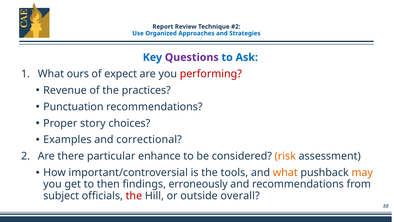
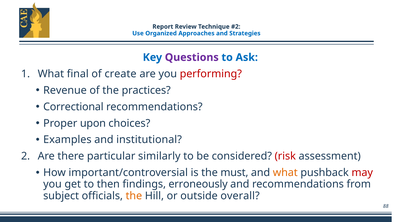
ours: ours -> final
expect: expect -> create
Punctuation: Punctuation -> Correctional
story: story -> upon
correctional: correctional -> institutional
enhance: enhance -> similarly
risk colour: orange -> red
tools: tools -> must
may colour: orange -> red
the at (134, 195) colour: red -> orange
